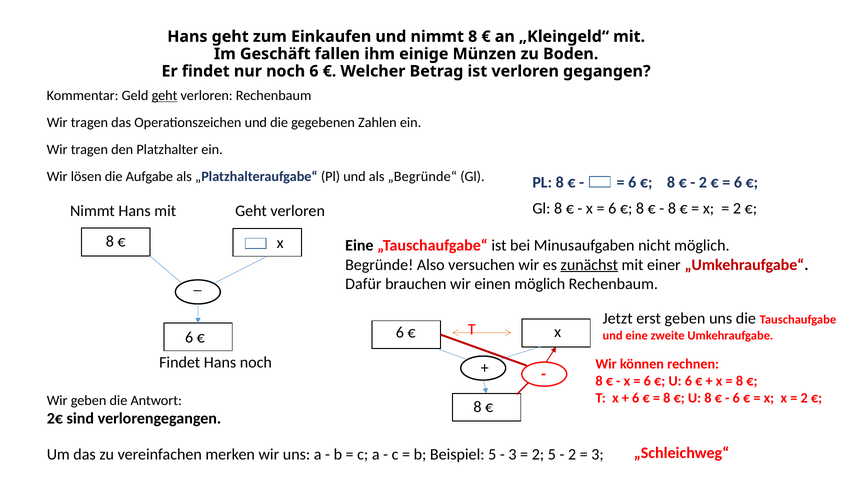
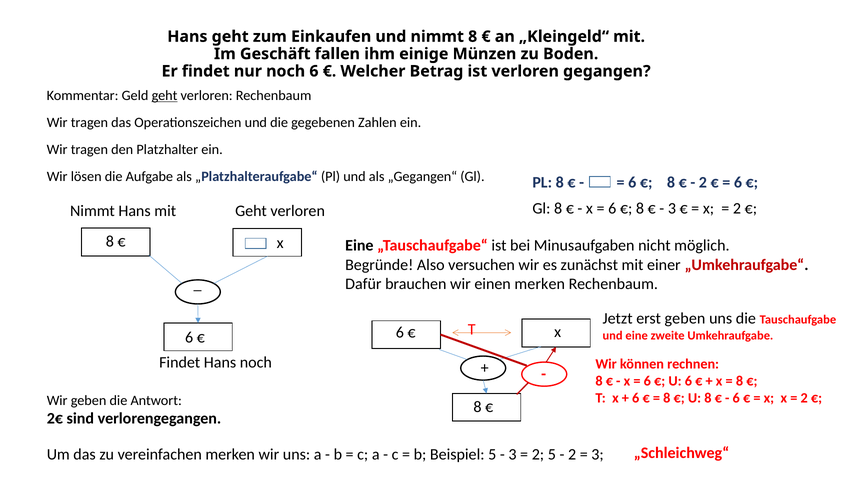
„Begründe“: „Begründe“ -> „Gegangen“
8 at (672, 208): 8 -> 3
zunächst underline: present -> none
einen möglich: möglich -> merken
